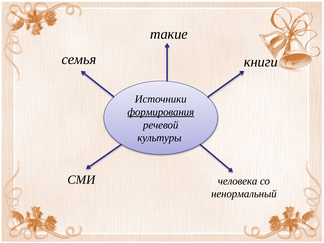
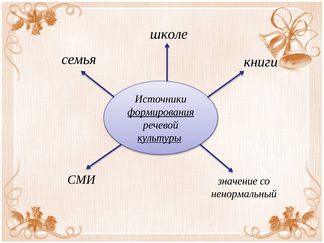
такие: такие -> школе
культуры underline: none -> present
человека: человека -> значение
